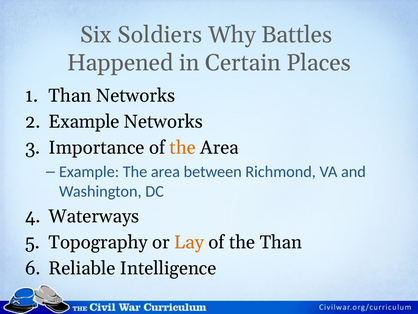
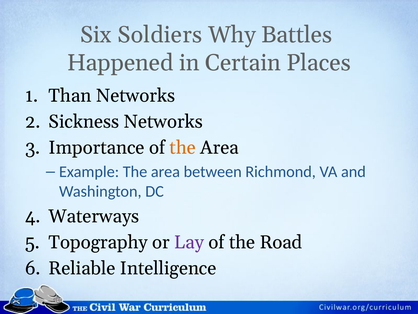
Example at (84, 122): Example -> Sickness
Lay colour: orange -> purple
the Than: Than -> Road
